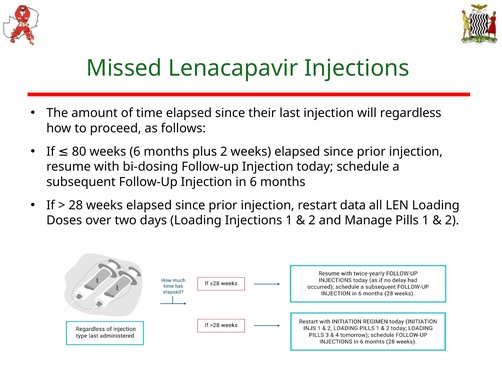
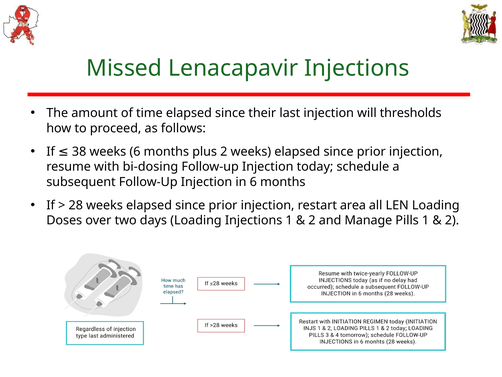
regardless: regardless -> thresholds
80: 80 -> 38
data: data -> area
